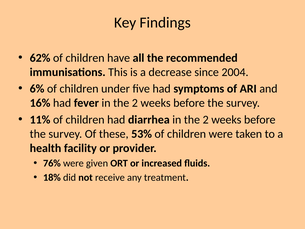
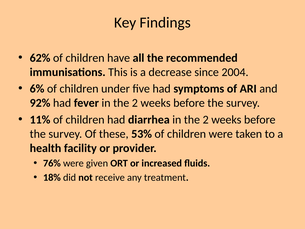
16%: 16% -> 92%
